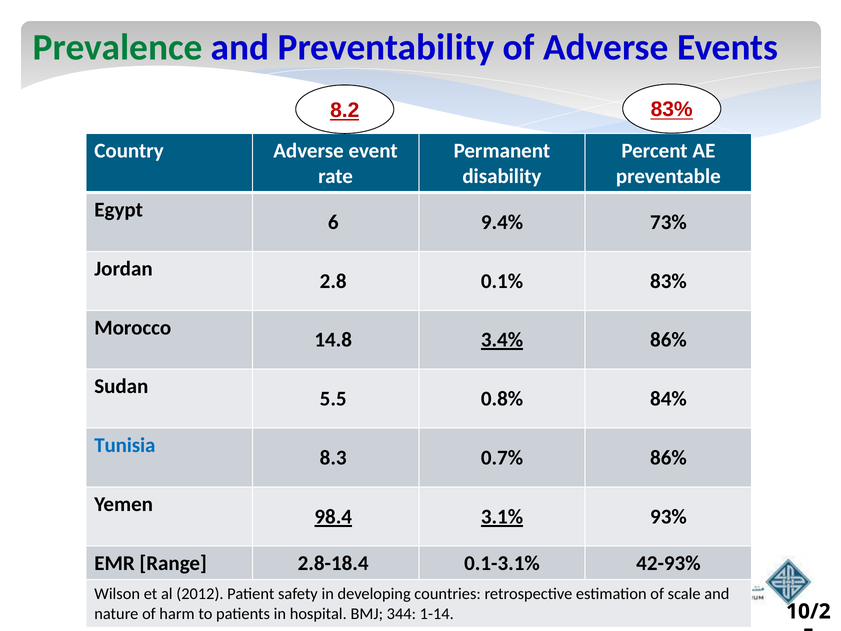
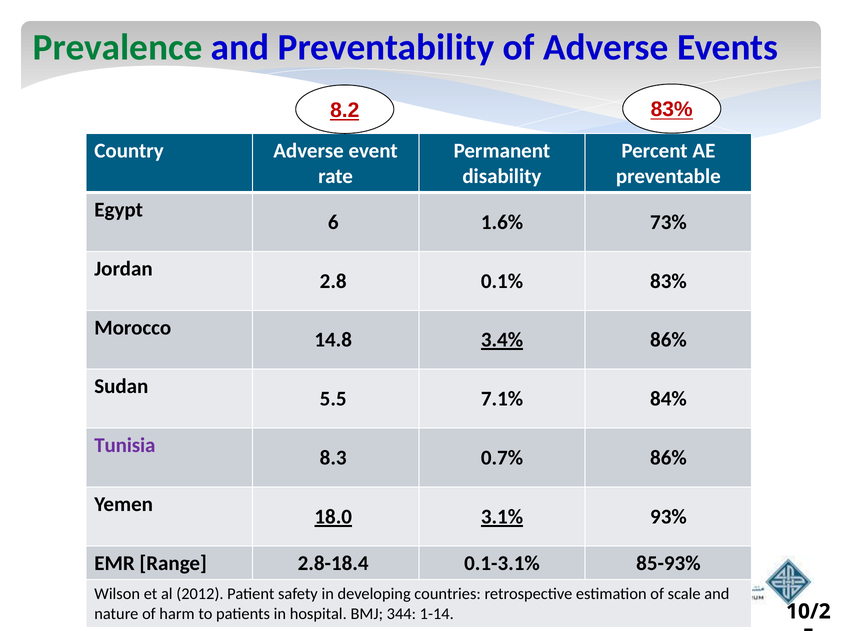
9.4%: 9.4% -> 1.6%
0.8%: 0.8% -> 7.1%
Tunisia colour: blue -> purple
98.4: 98.4 -> 18.0
42-93%: 42-93% -> 85-93%
